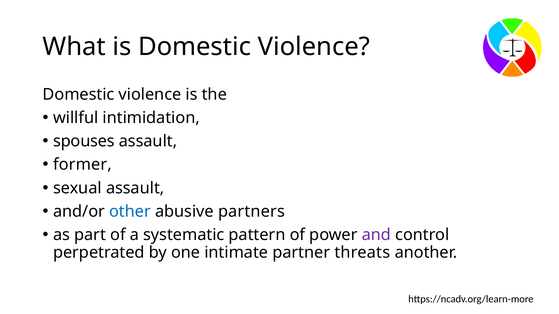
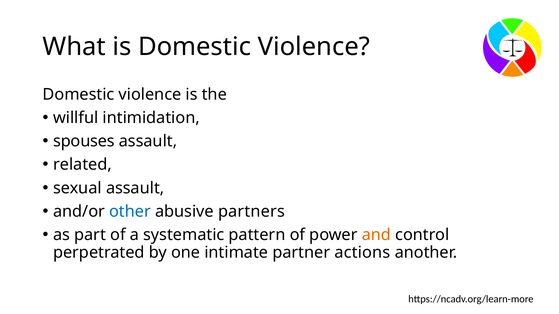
former: former -> related
and colour: purple -> orange
threats: threats -> actions
